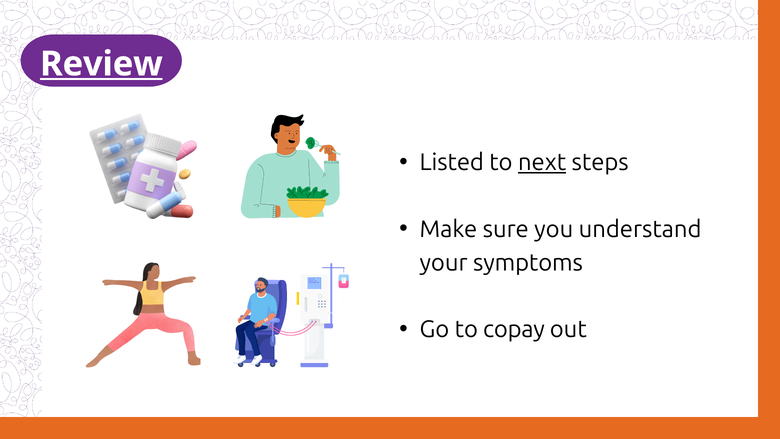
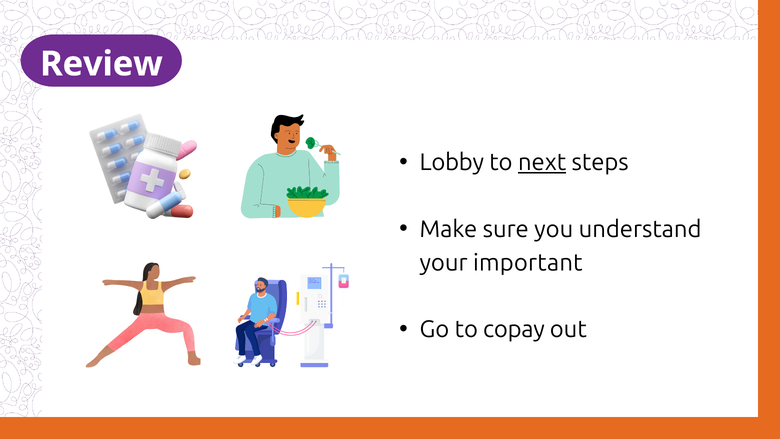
Review underline: present -> none
Listed: Listed -> Lobby
symptoms: symptoms -> important
